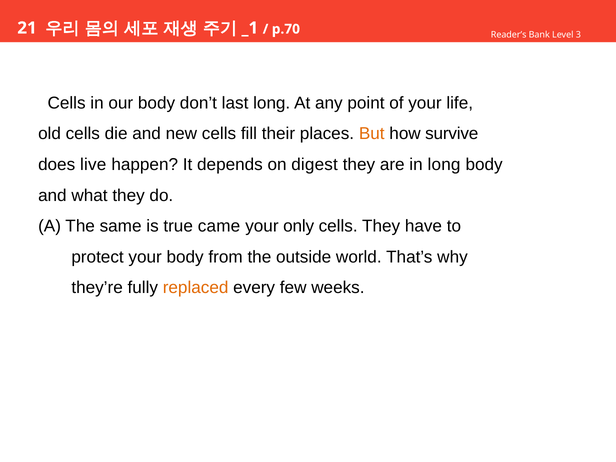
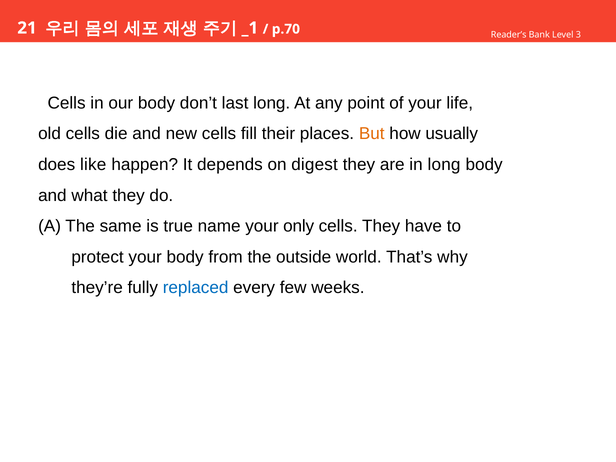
survive: survive -> usually
live: live -> like
came: came -> name
replaced colour: orange -> blue
